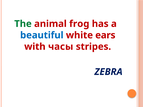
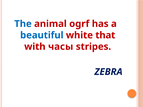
The colour: green -> blue
frog: frog -> ogrf
ears: ears -> that
